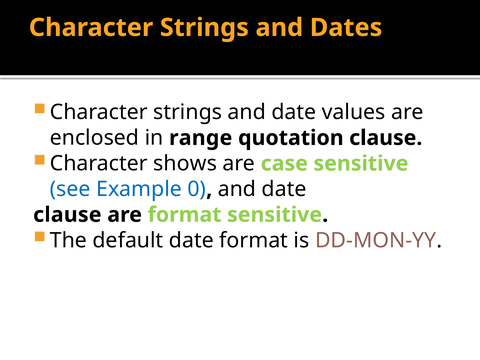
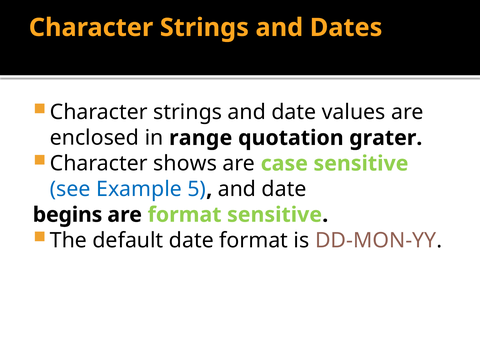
quotation clause: clause -> grater
0: 0 -> 5
clause at (67, 215): clause -> begins
